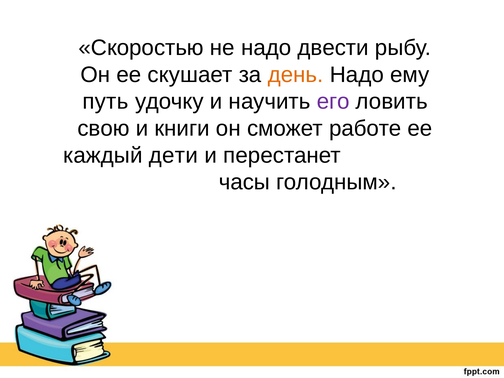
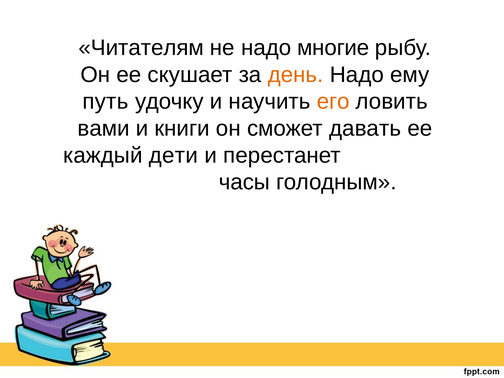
Скоростью: Скоростью -> Читателям
двести: двести -> многие
его colour: purple -> orange
свою: свою -> вами
работе: работе -> давать
